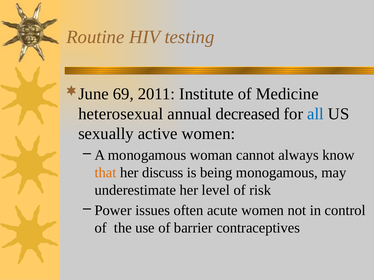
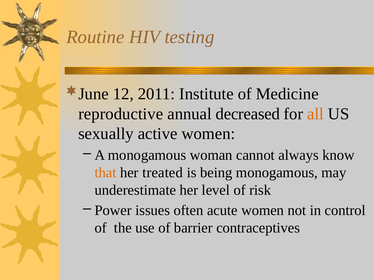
69: 69 -> 12
heterosexual: heterosexual -> reproductive
all colour: blue -> orange
discuss: discuss -> treated
